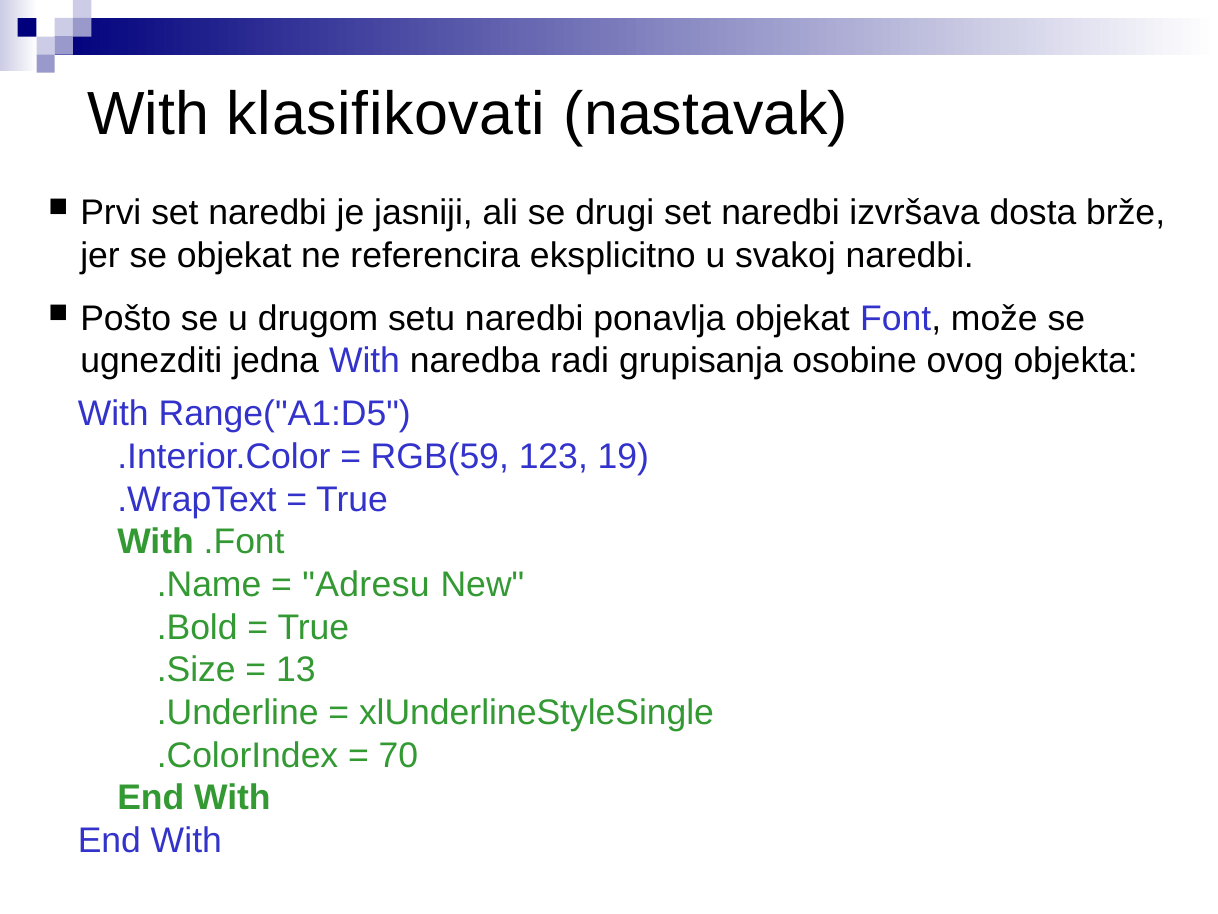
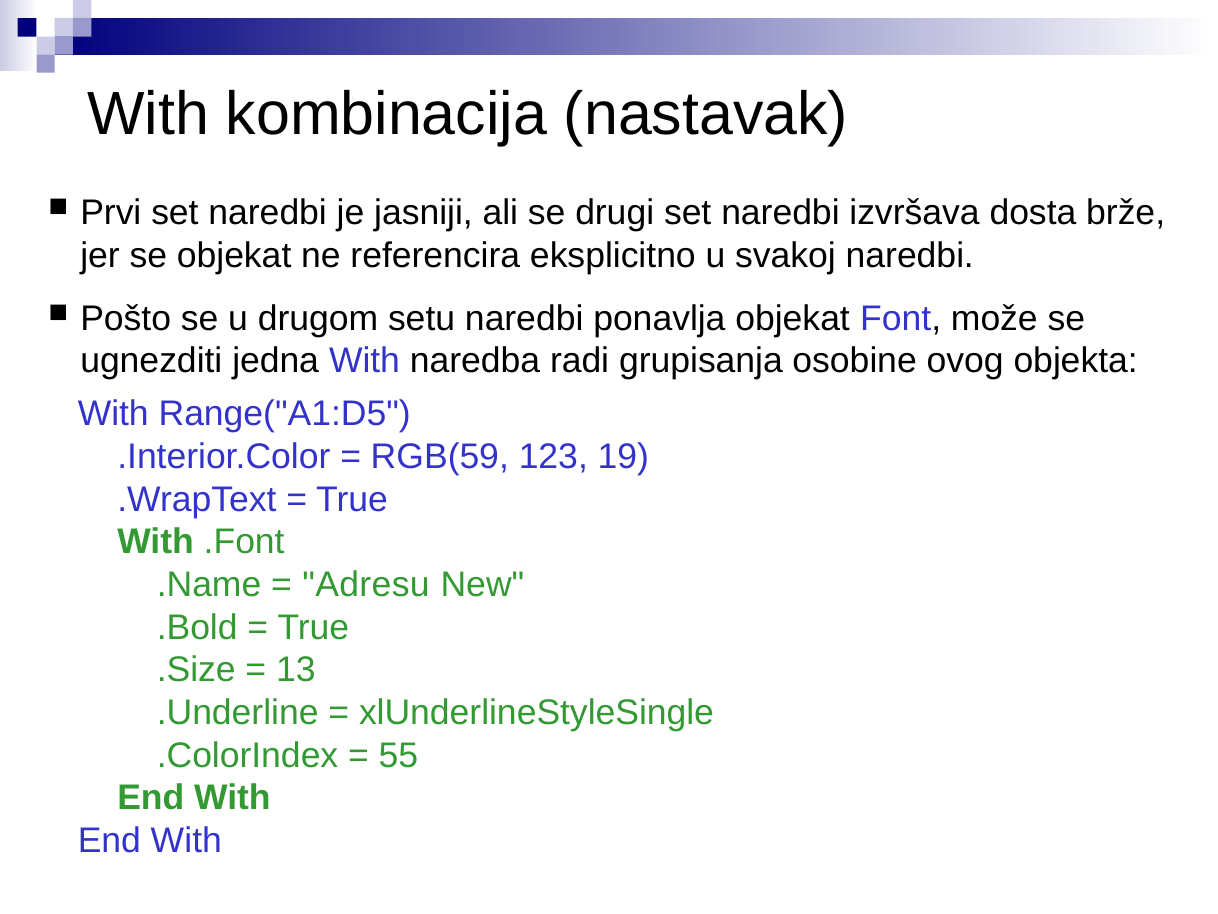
klasifikovati: klasifikovati -> kombinacija
70: 70 -> 55
